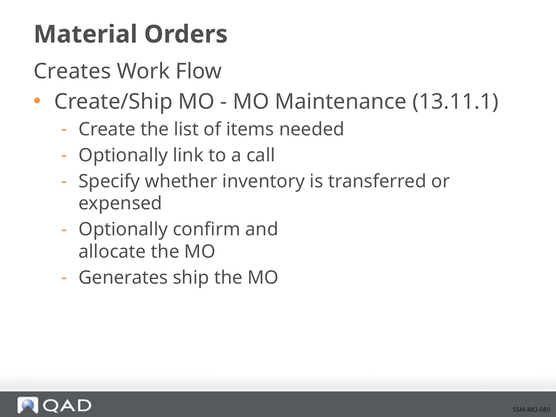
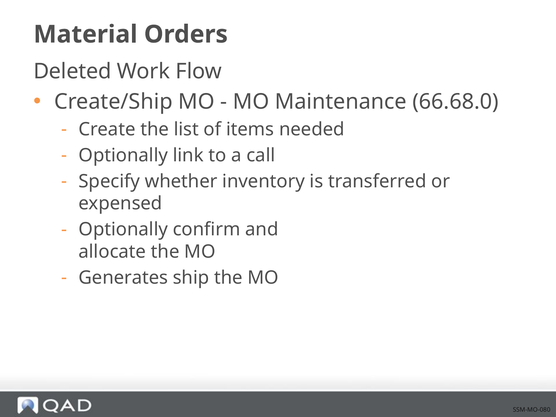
Creates: Creates -> Deleted
13.11.1: 13.11.1 -> 66.68.0
